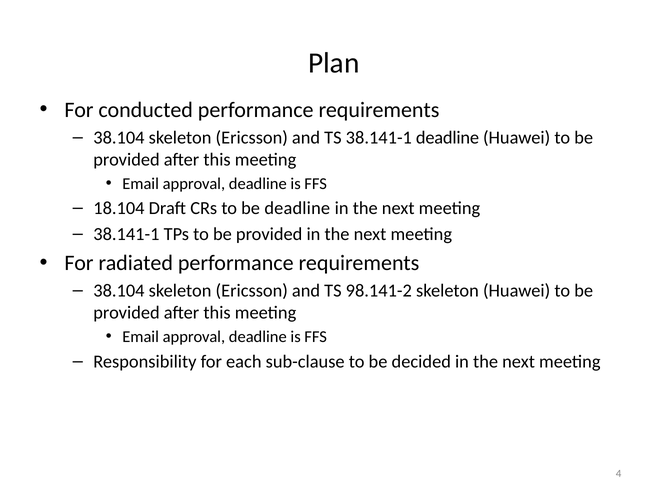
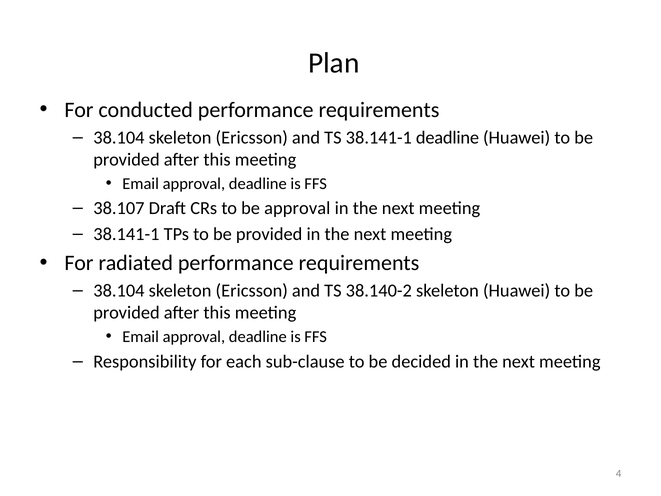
18.104: 18.104 -> 38.107
be deadline: deadline -> approval
98.141-2: 98.141-2 -> 38.140-2
